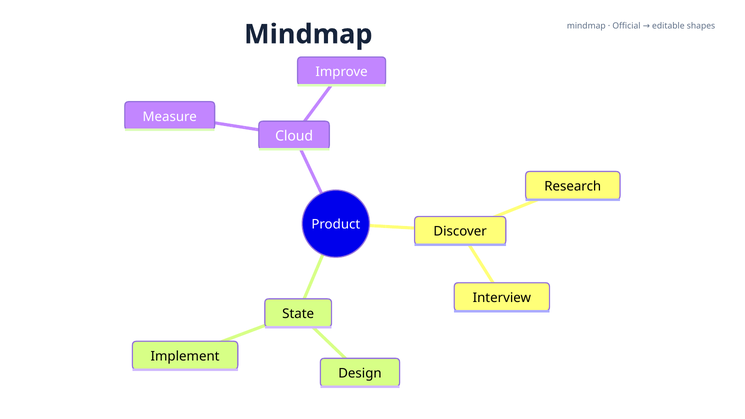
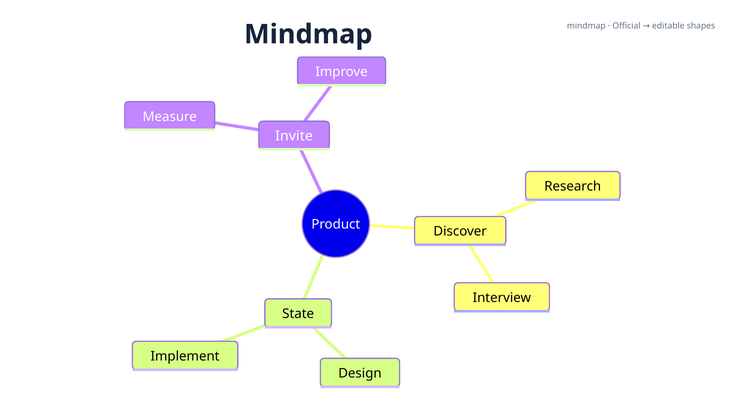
Cloud: Cloud -> Invite
